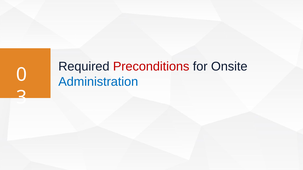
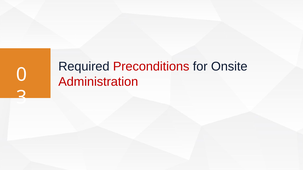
Administration colour: blue -> red
